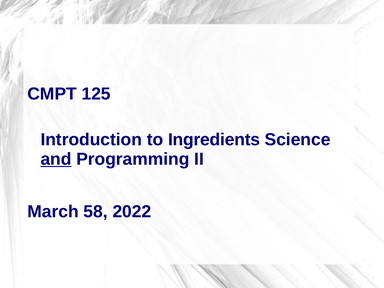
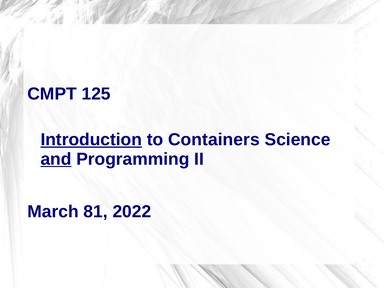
Introduction underline: none -> present
Ingredients: Ingredients -> Containers
58: 58 -> 81
